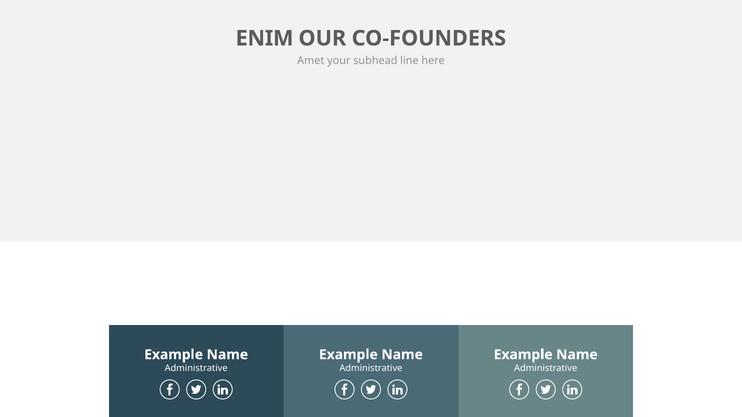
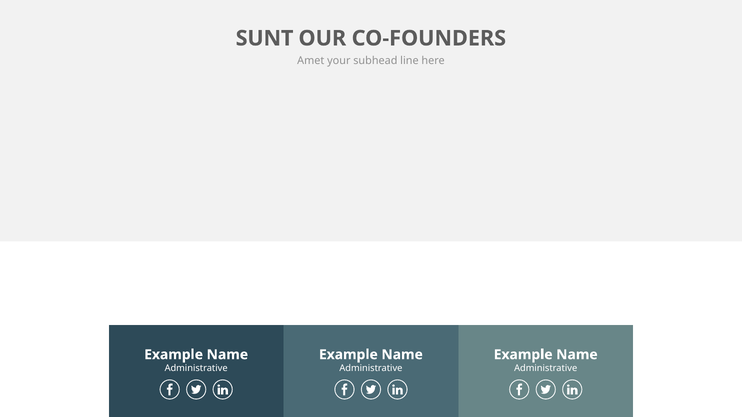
ENIM: ENIM -> SUNT
